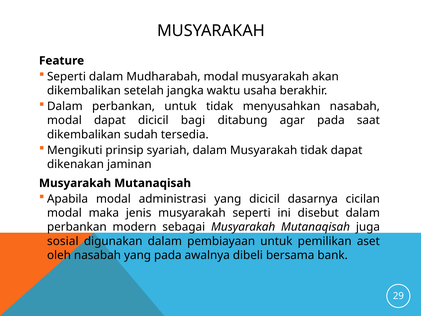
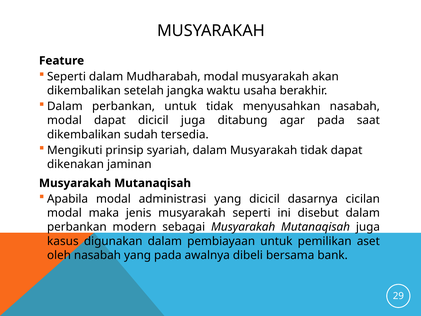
dicicil bagi: bagi -> juga
sosial: sosial -> kasus
